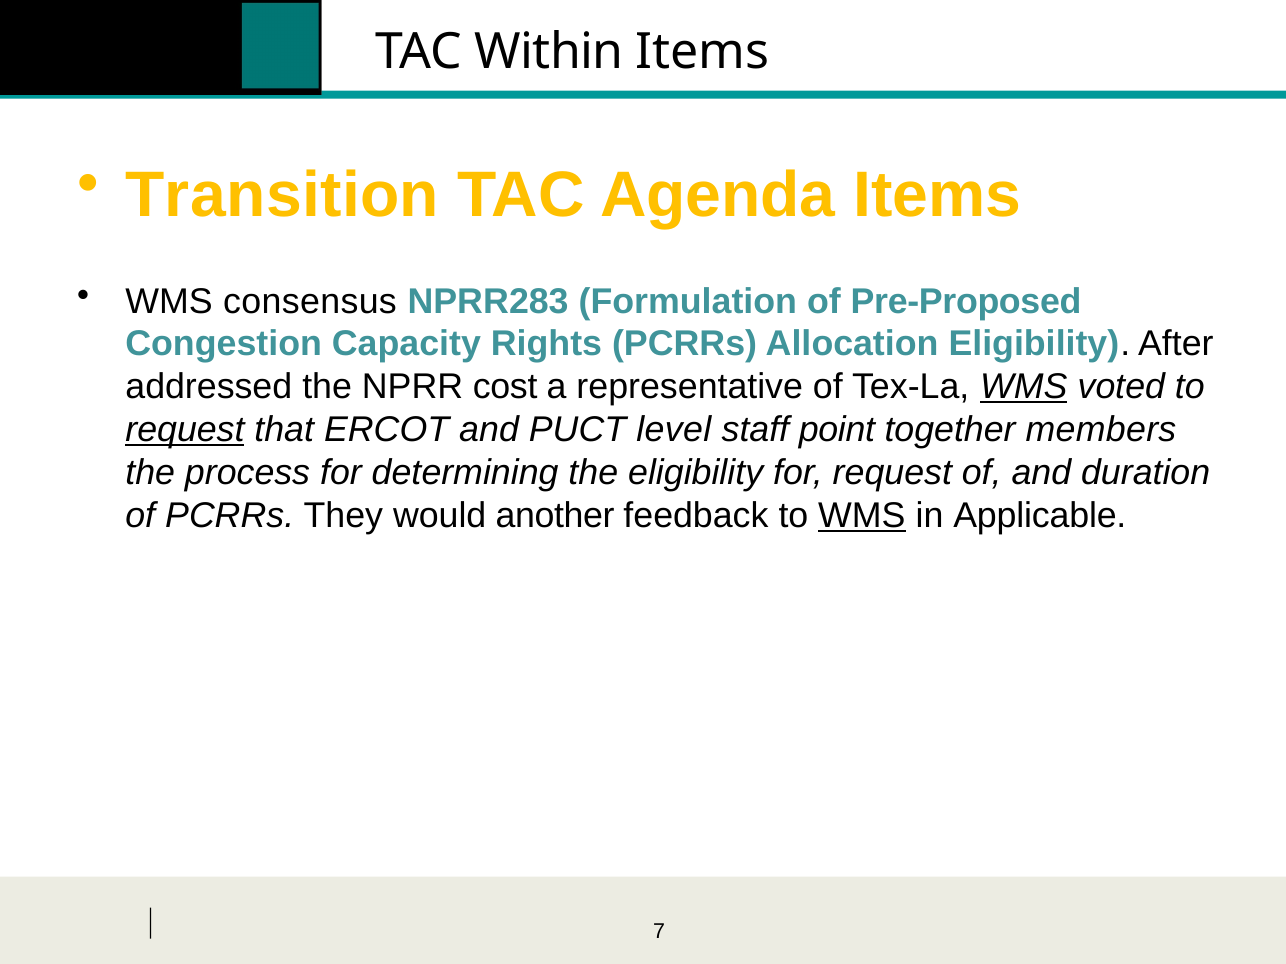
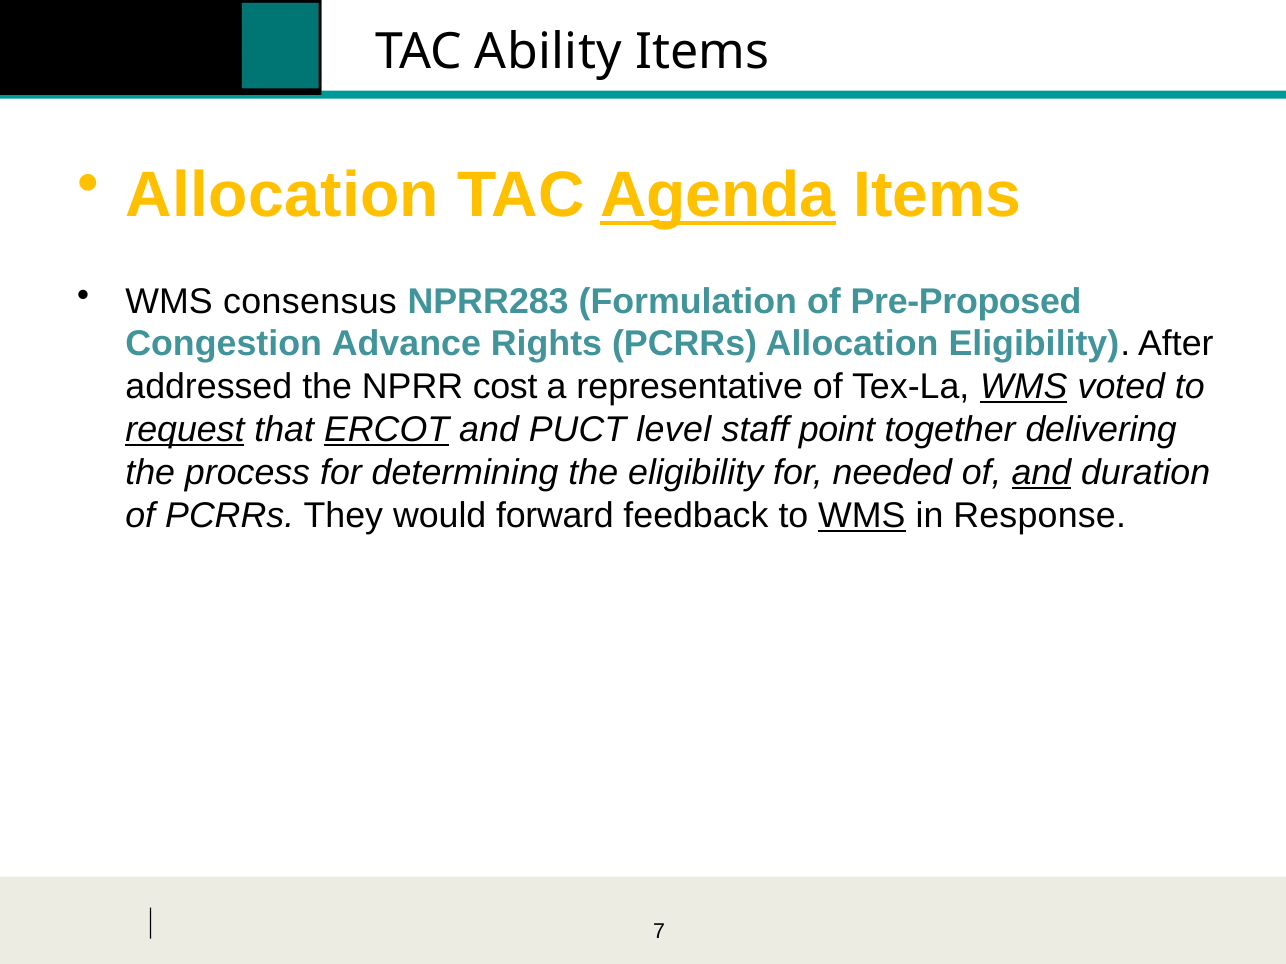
Within: Within -> Ability
Transition at (282, 195): Transition -> Allocation
Agenda underline: none -> present
Capacity: Capacity -> Advance
ERCOT underline: none -> present
members: members -> delivering
for request: request -> needed
and at (1041, 473) underline: none -> present
another: another -> forward
Applicable: Applicable -> Response
